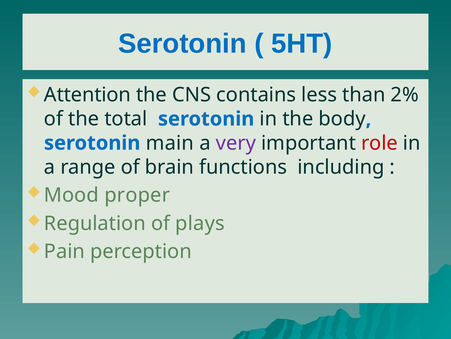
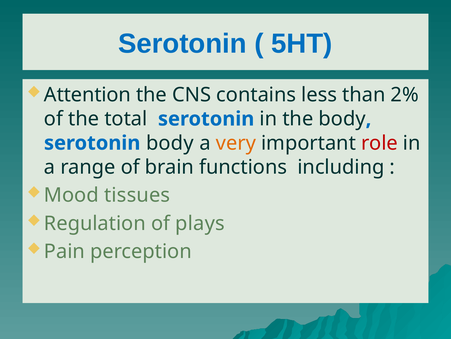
serotonin main: main -> body
very colour: purple -> orange
proper: proper -> tissues
